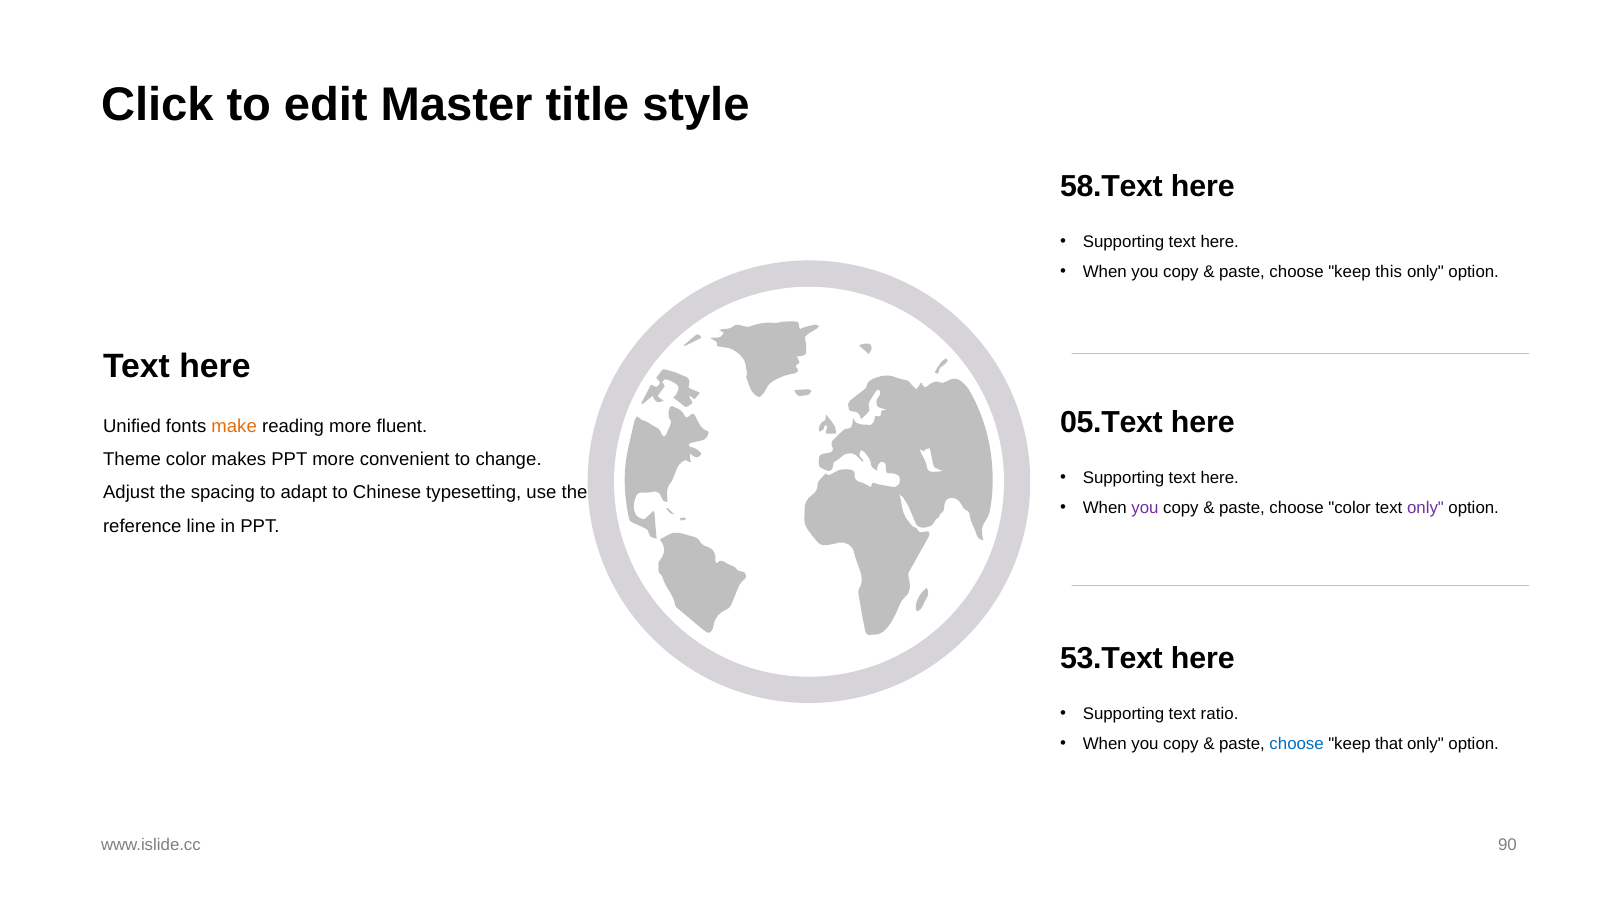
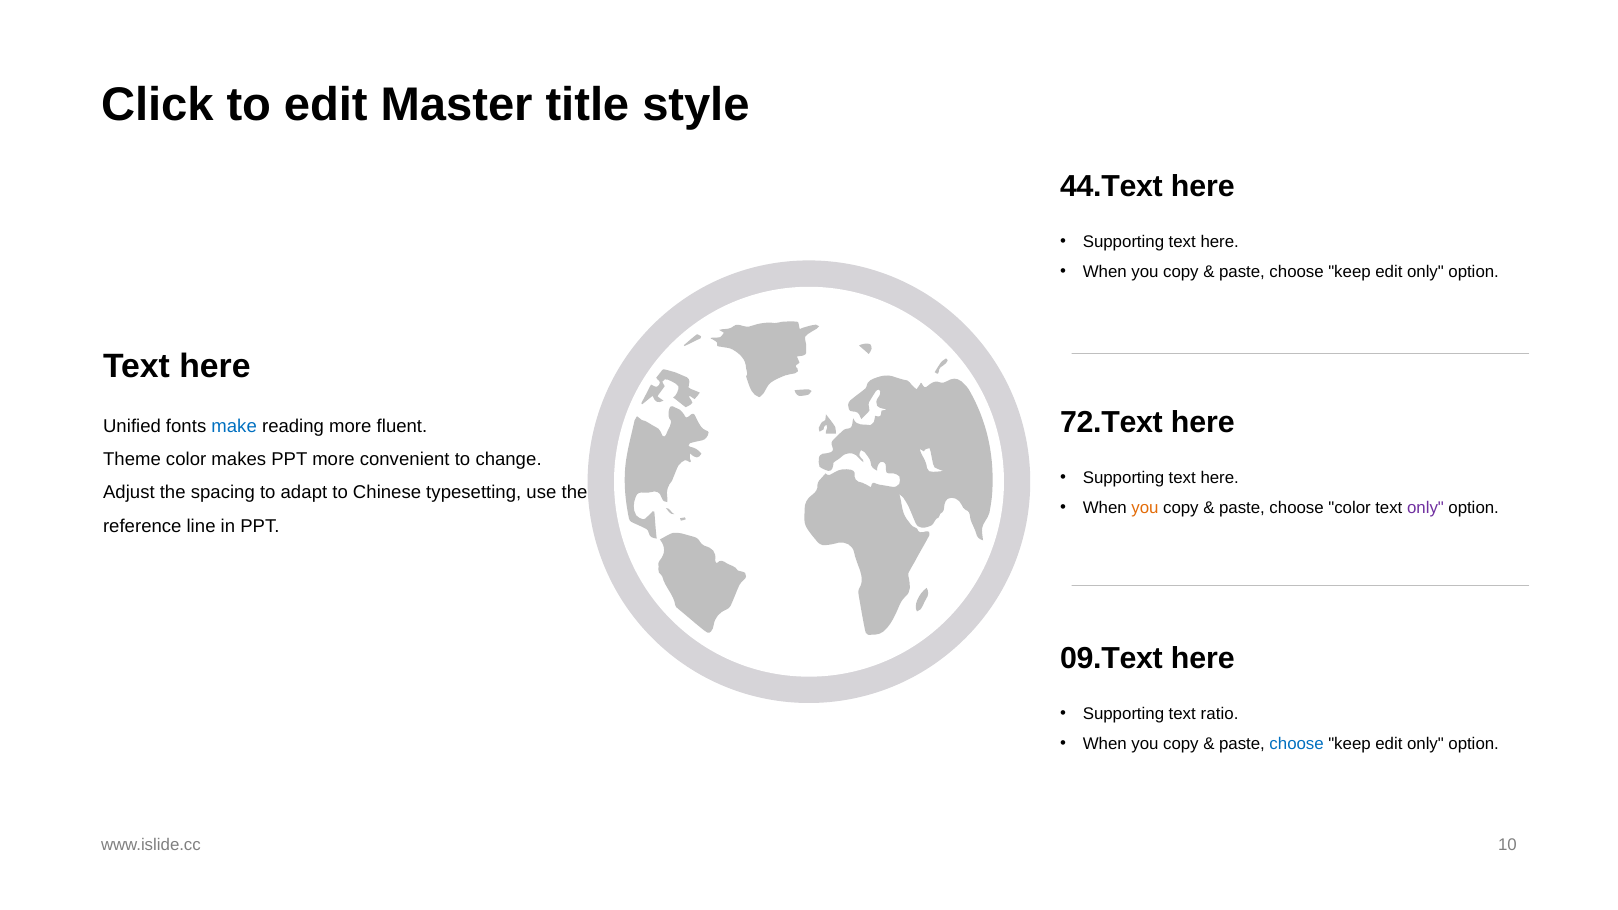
58.Text: 58.Text -> 44.Text
this at (1389, 272): this -> edit
05.Text: 05.Text -> 72.Text
make colour: orange -> blue
you at (1145, 508) colour: purple -> orange
53.Text: 53.Text -> 09.Text
that at (1389, 744): that -> edit
90: 90 -> 10
